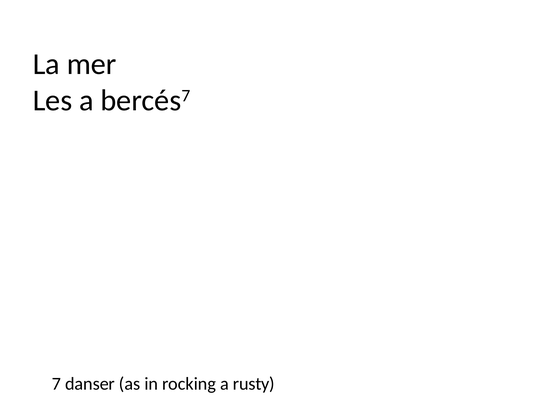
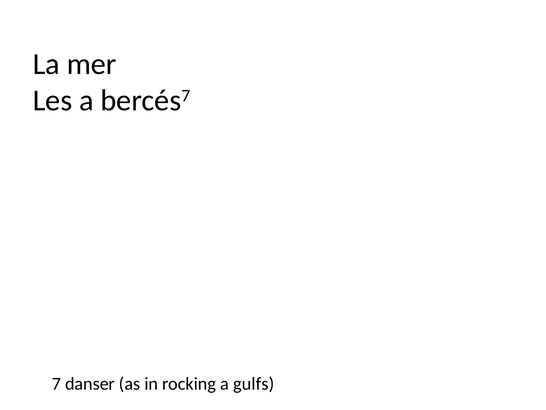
rusty: rusty -> gulfs
